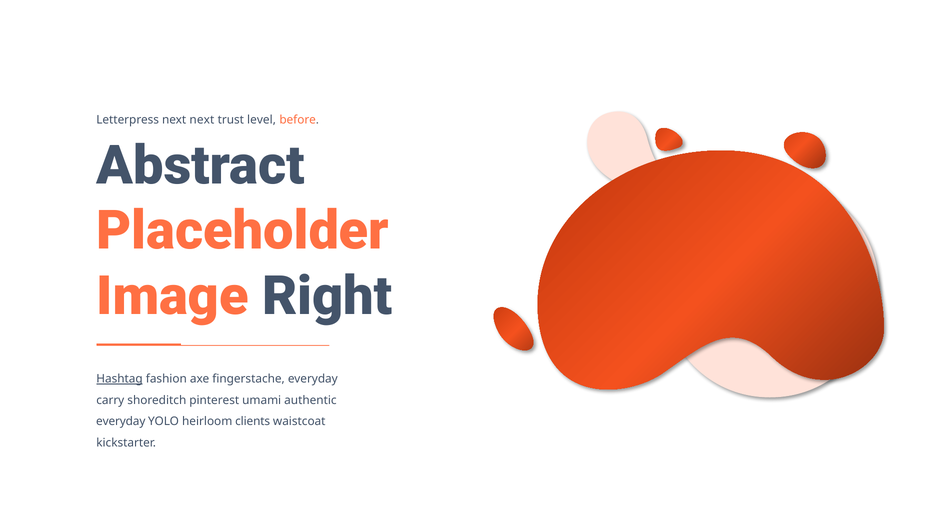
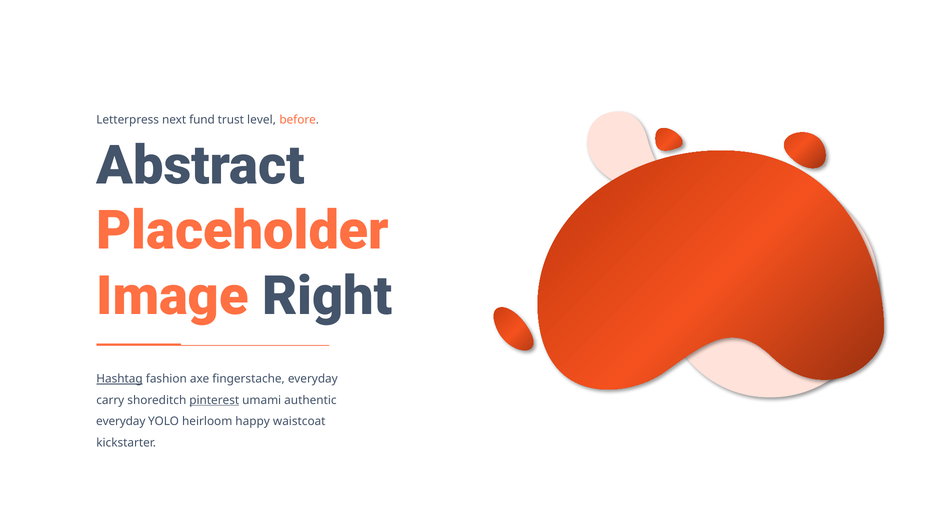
next next: next -> fund
pinterest underline: none -> present
clients: clients -> happy
